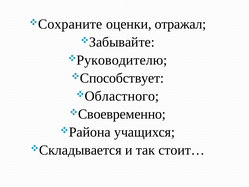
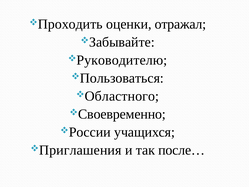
Сохраните: Сохраните -> Проходить
Способствует: Способствует -> Пользоваться
Района: Района -> России
Складывается: Складывается -> Приглашения
стоит…: стоит… -> после…
